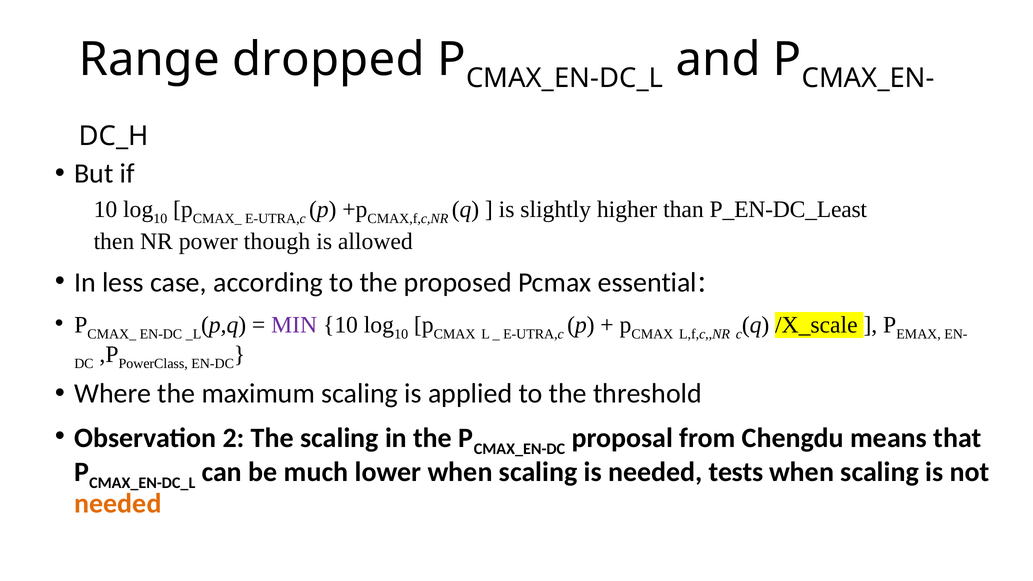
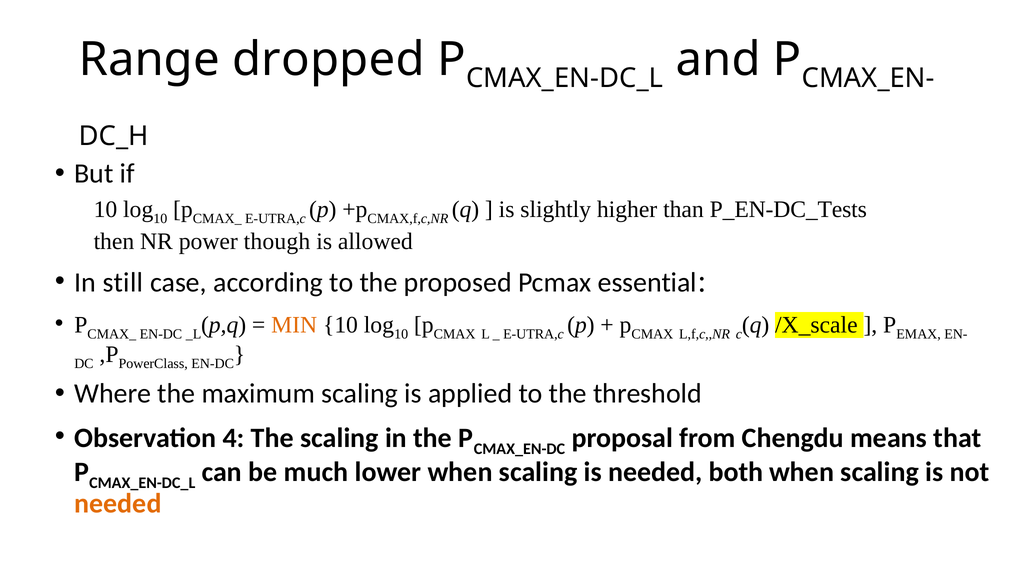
P_EN-DC_Least: P_EN-DC_Least -> P_EN-DC_Tests
less: less -> still
MIN colour: purple -> orange
2: 2 -> 4
tests: tests -> both
